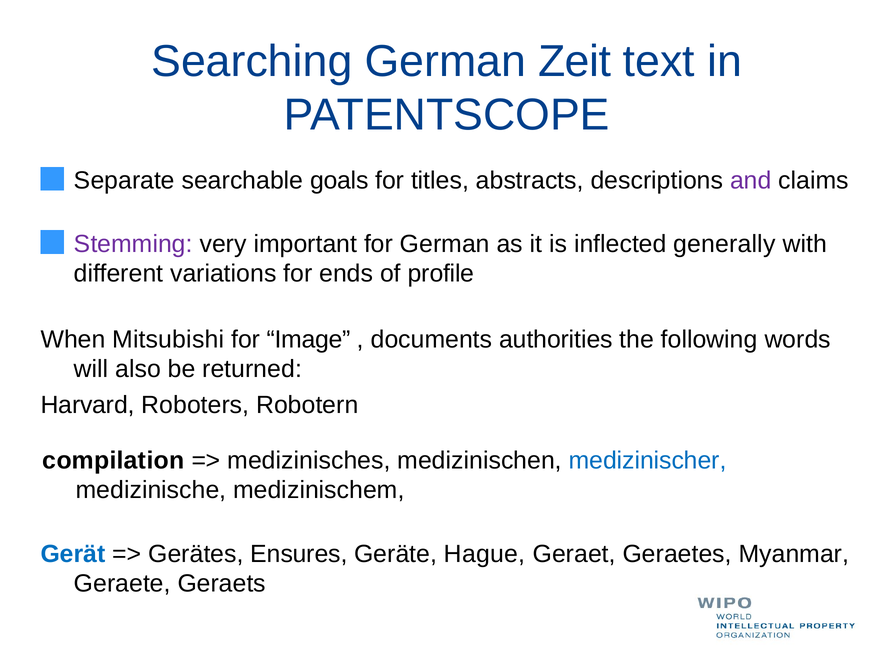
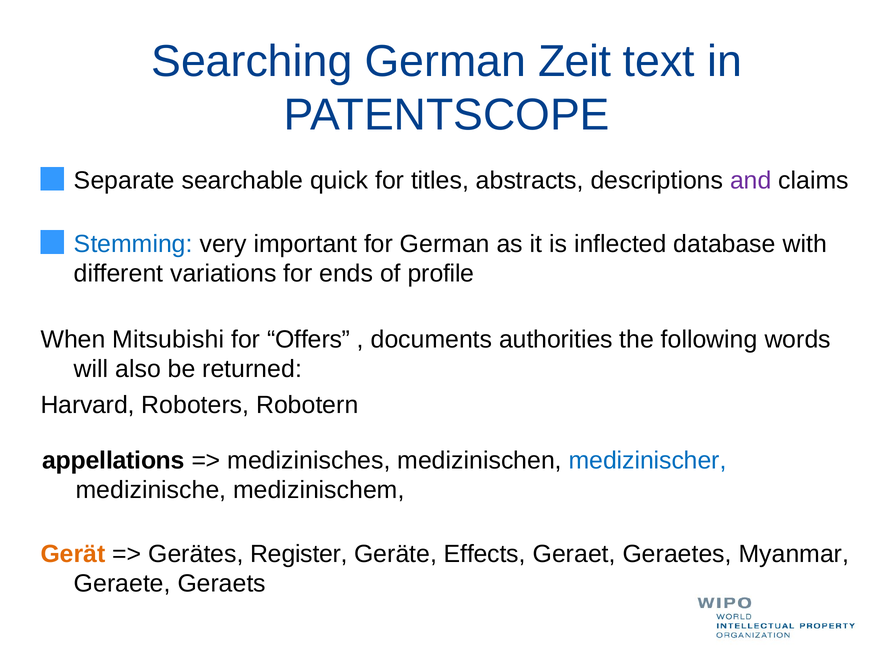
goals: goals -> quick
Stemming colour: purple -> blue
generally: generally -> database
Image: Image -> Offers
compilation: compilation -> appellations
Gerät colour: blue -> orange
Ensures: Ensures -> Register
Hague: Hague -> Effects
